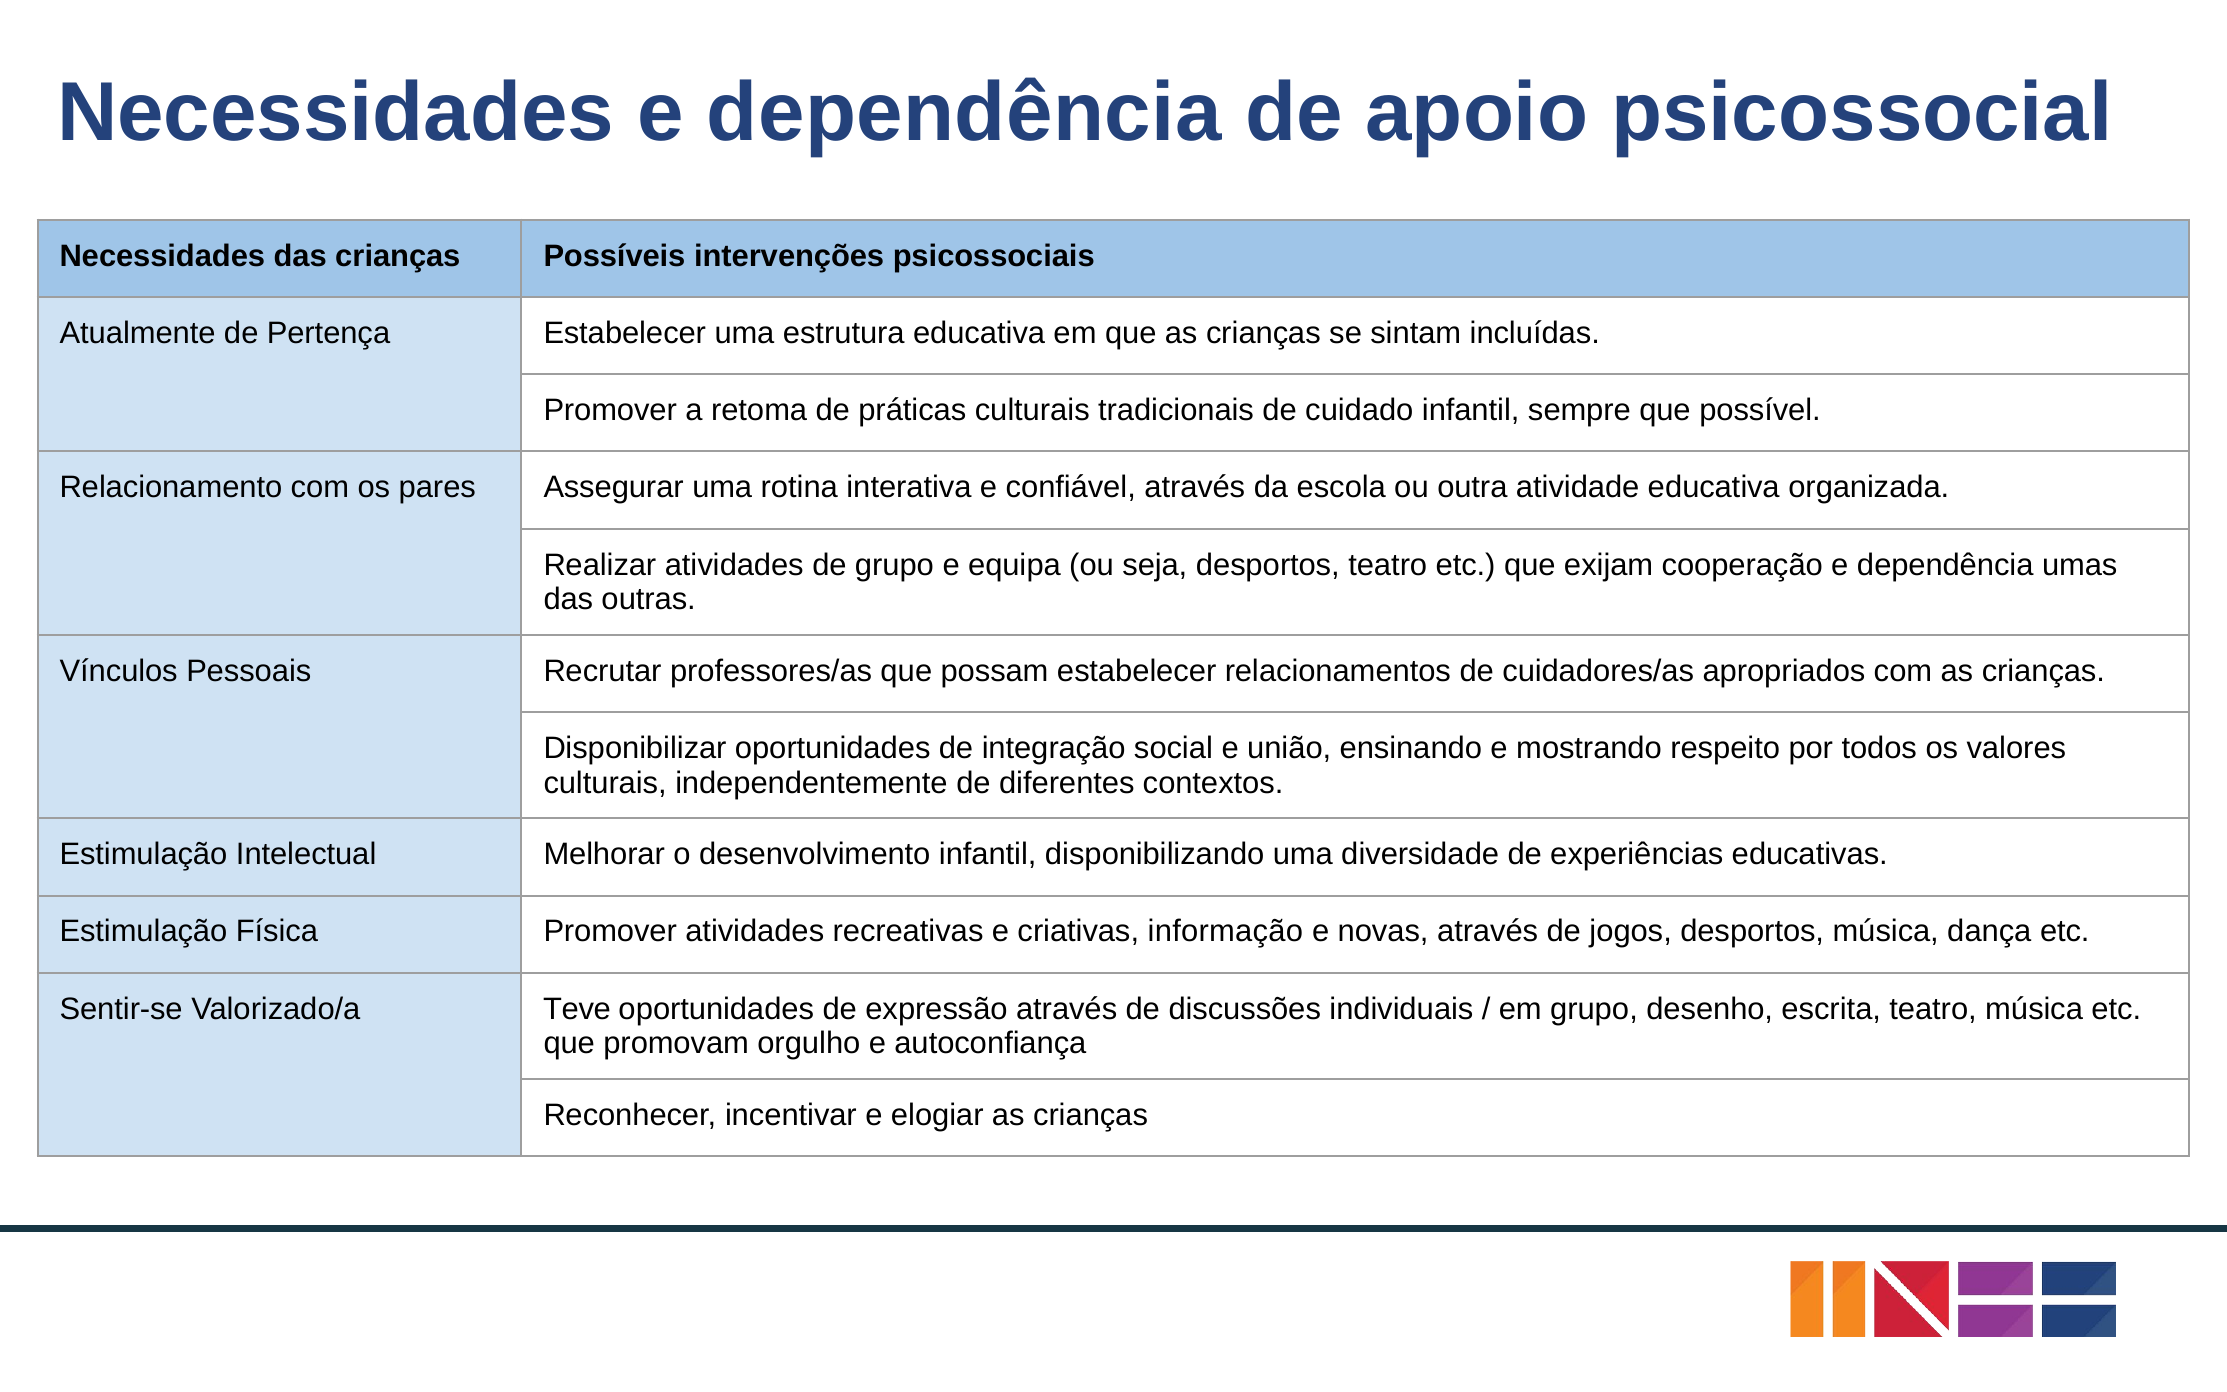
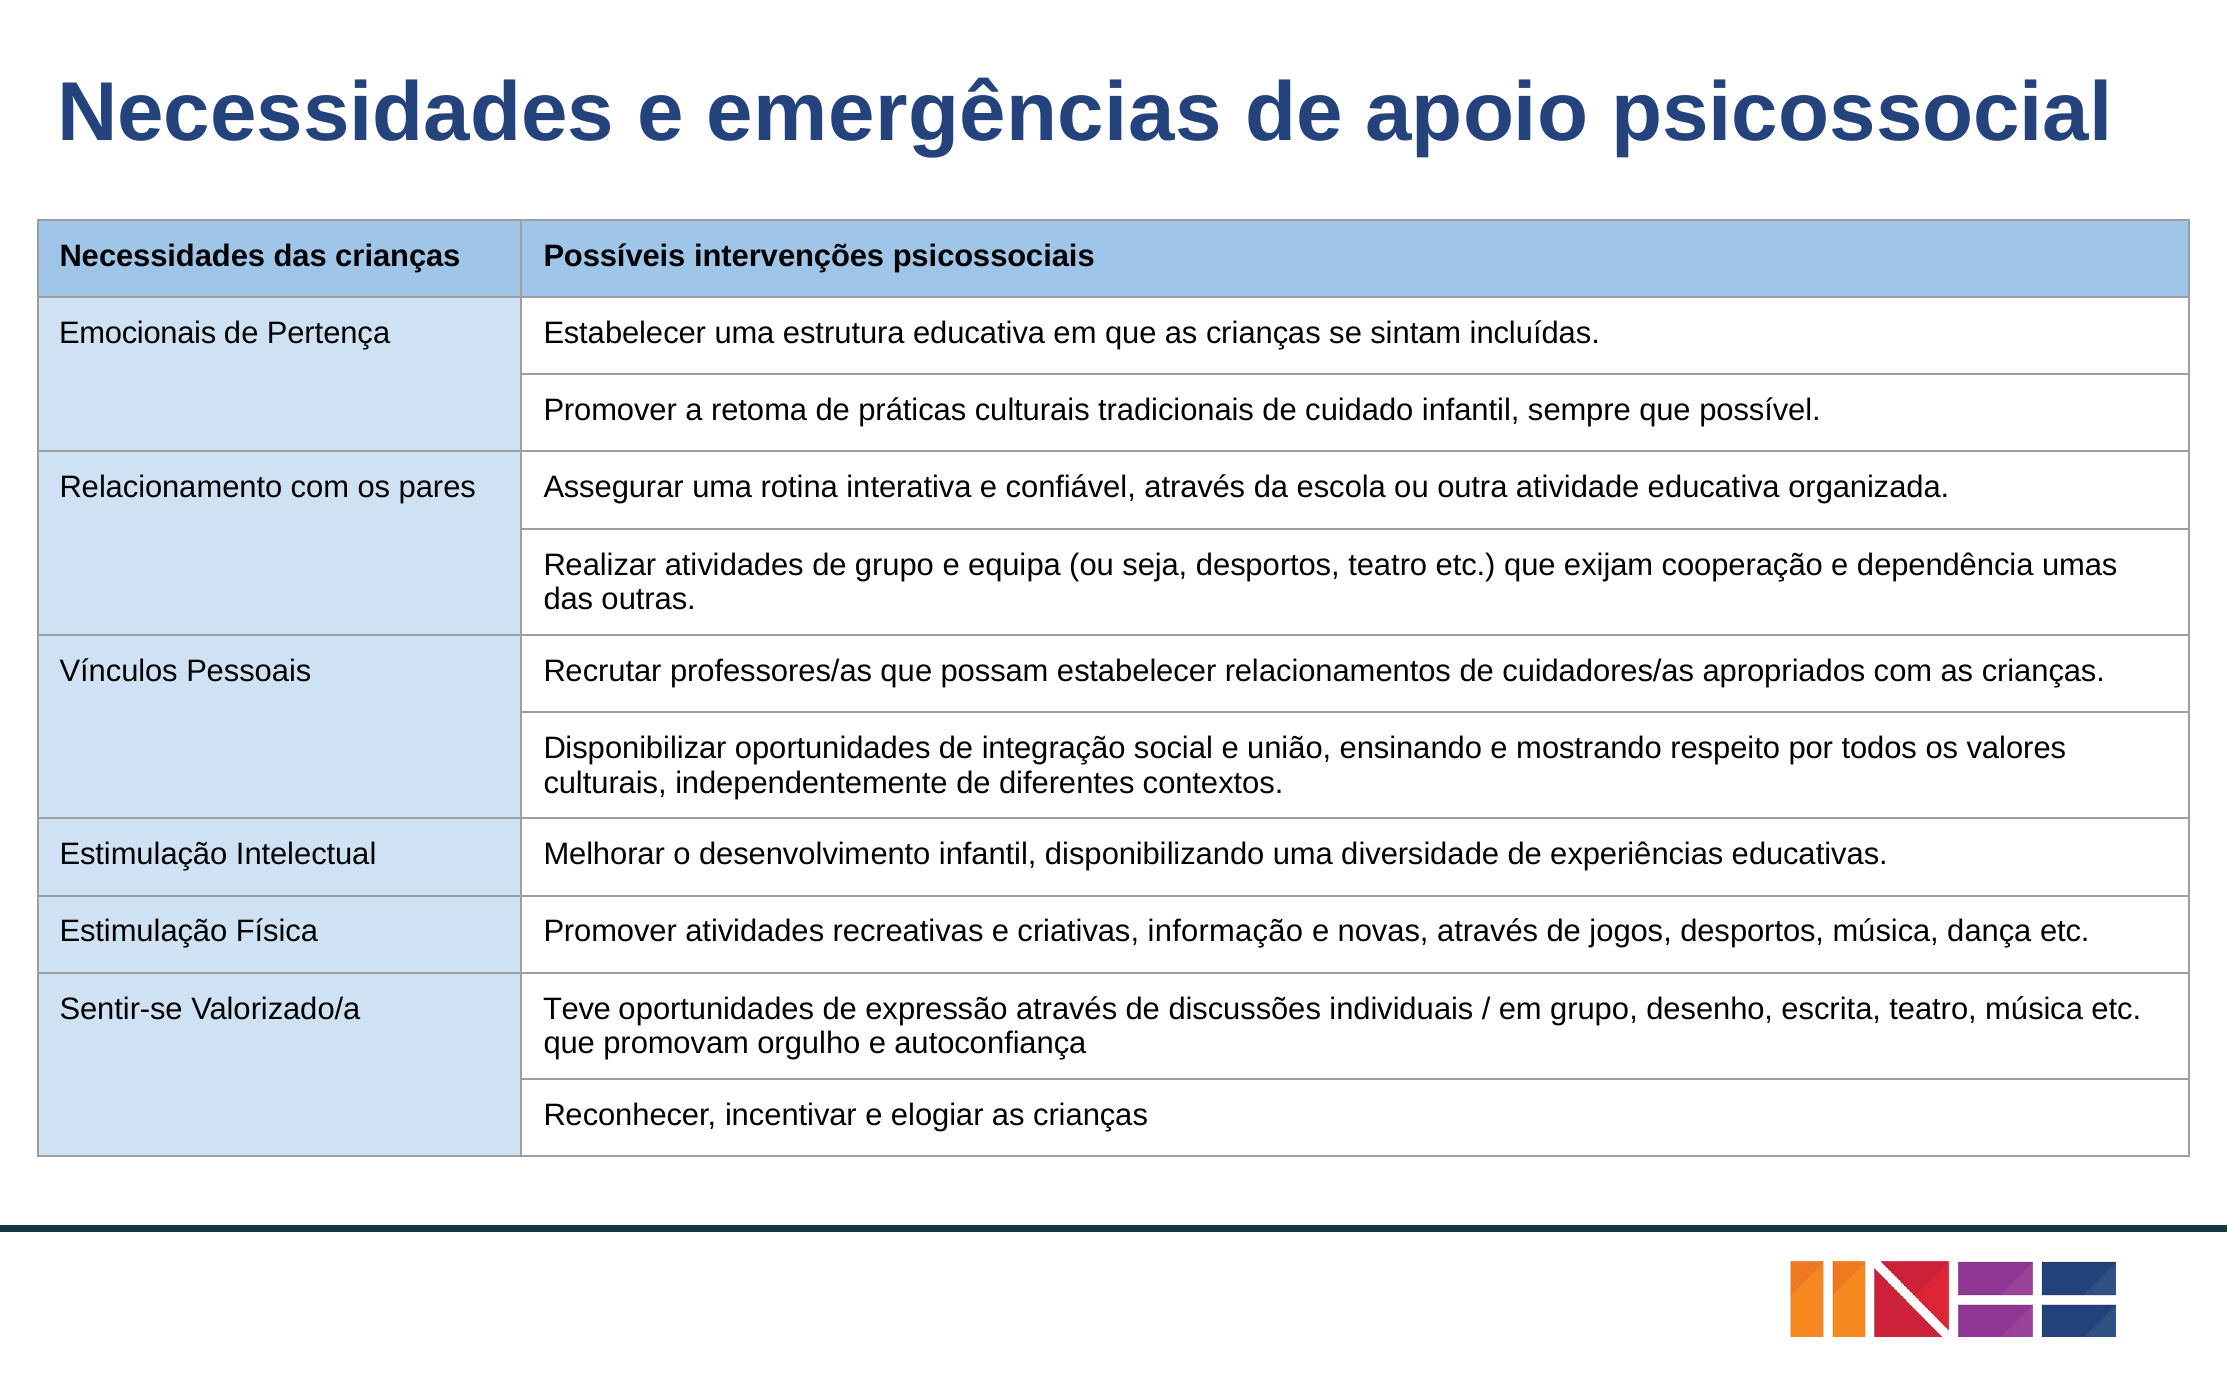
Necessidades e dependência: dependência -> emergências
Atualmente: Atualmente -> Emocionais
